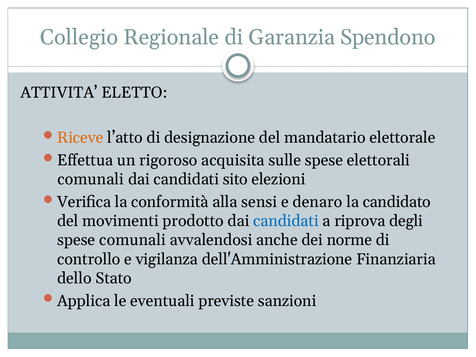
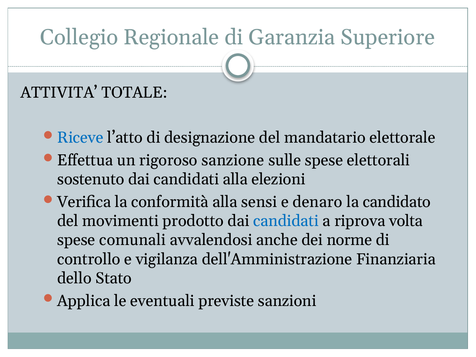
Spendono: Spendono -> Superiore
ELETTO: ELETTO -> TOTALE
Riceve colour: orange -> blue
acquisita: acquisita -> sanzione
comunali at (91, 179): comunali -> sostenuto
candidati sito: sito -> alla
degli: degli -> volta
